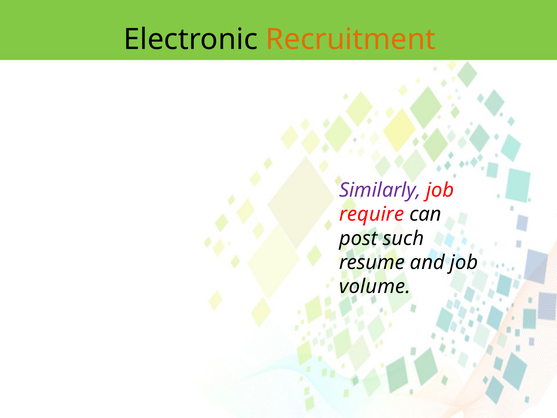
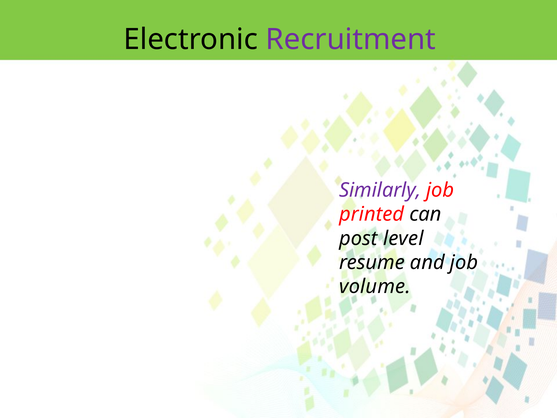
Recruitment colour: orange -> purple
require: require -> printed
such: such -> level
